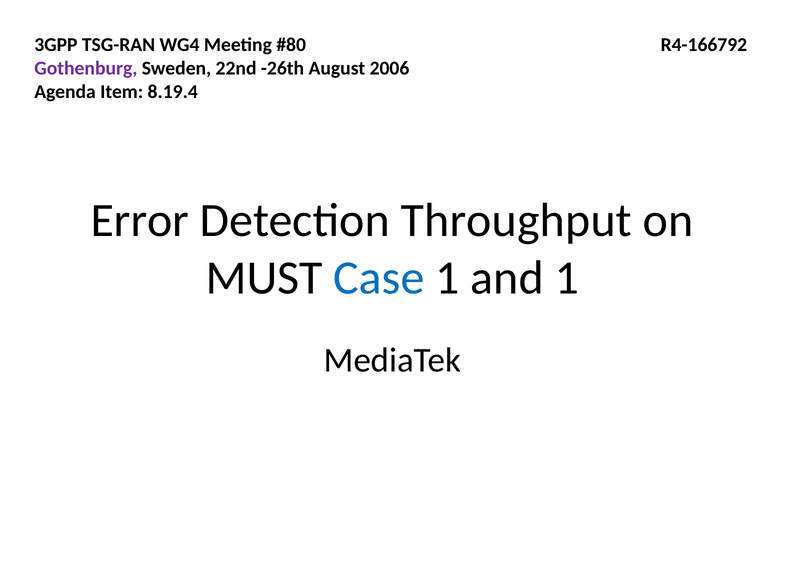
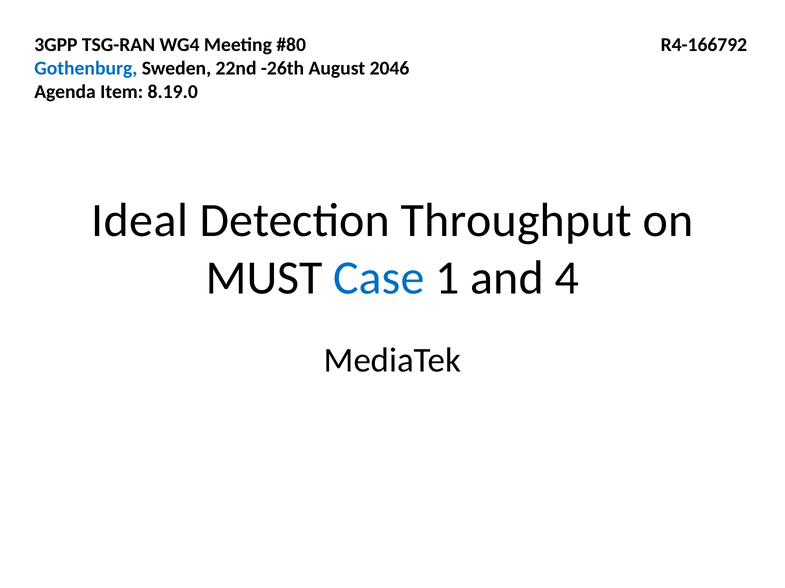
Gothenburg colour: purple -> blue
2006: 2006 -> 2046
8.19.4: 8.19.4 -> 8.19.0
Error: Error -> Ideal
and 1: 1 -> 4
